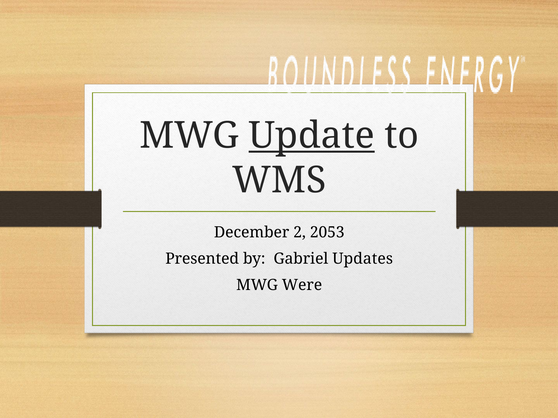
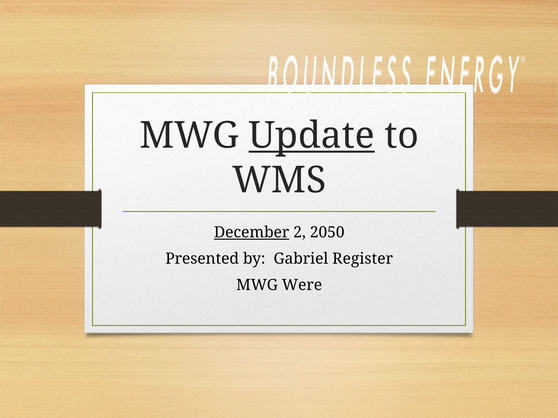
December underline: none -> present
2053: 2053 -> 2050
Updates: Updates -> Register
